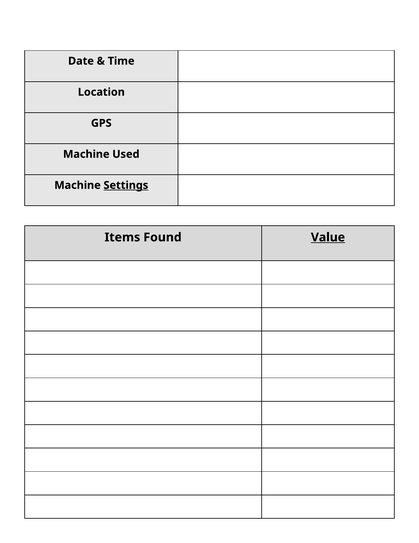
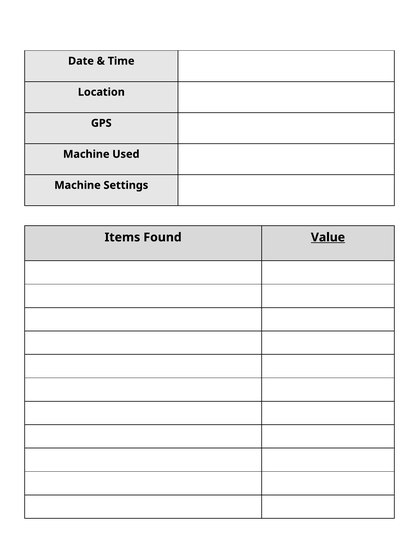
Settings underline: present -> none
